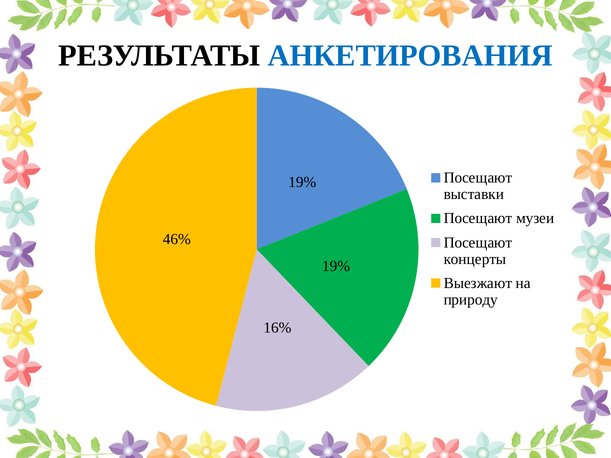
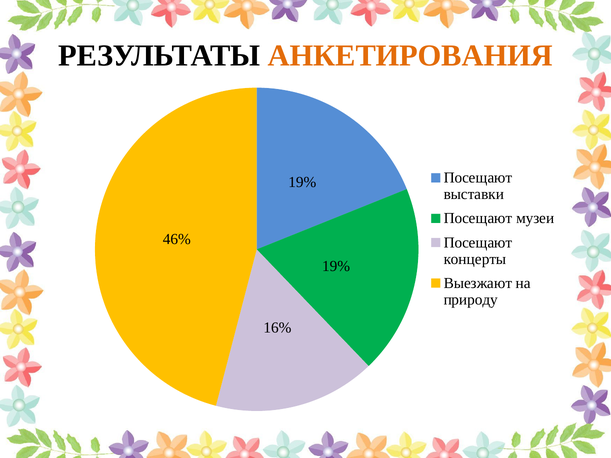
АНКЕТИРОВАНИЯ colour: blue -> orange
